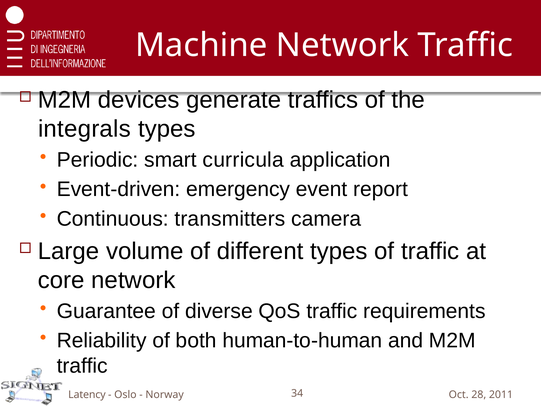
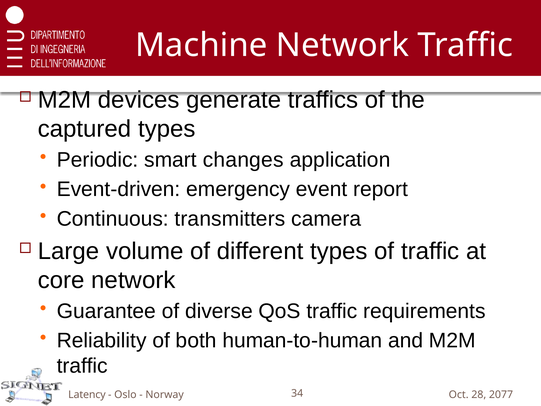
integrals: integrals -> captured
curricula: curricula -> changes
2011: 2011 -> 2077
